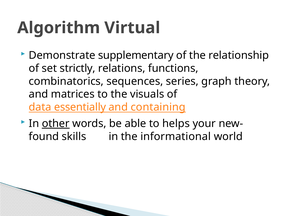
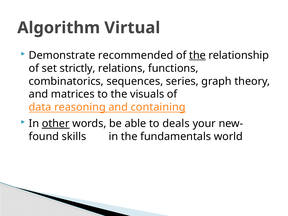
supplementary: supplementary -> recommended
the at (197, 55) underline: none -> present
essentially: essentially -> reasoning
helps: helps -> deals
informational: informational -> fundamentals
